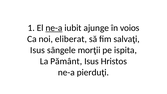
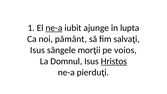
voios: voios -> lupta
eliberat: eliberat -> pământ
ispita: ispita -> voios
Pământ: Pământ -> Domnul
Hristos underline: none -> present
